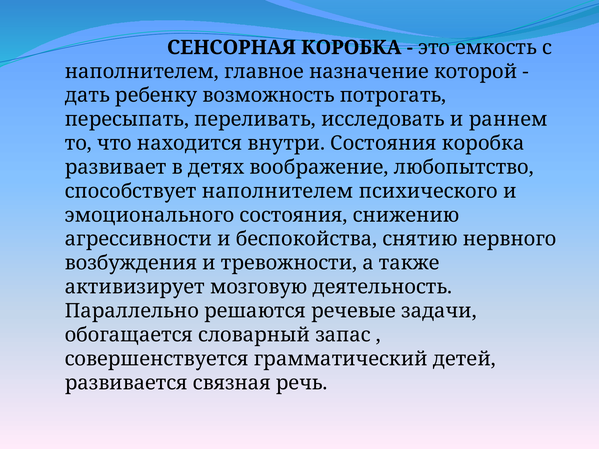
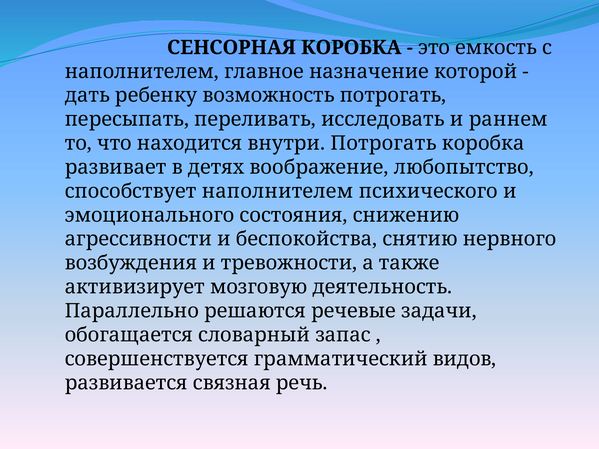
внутри Состояния: Состояния -> Потрогать
детей: детей -> видов
